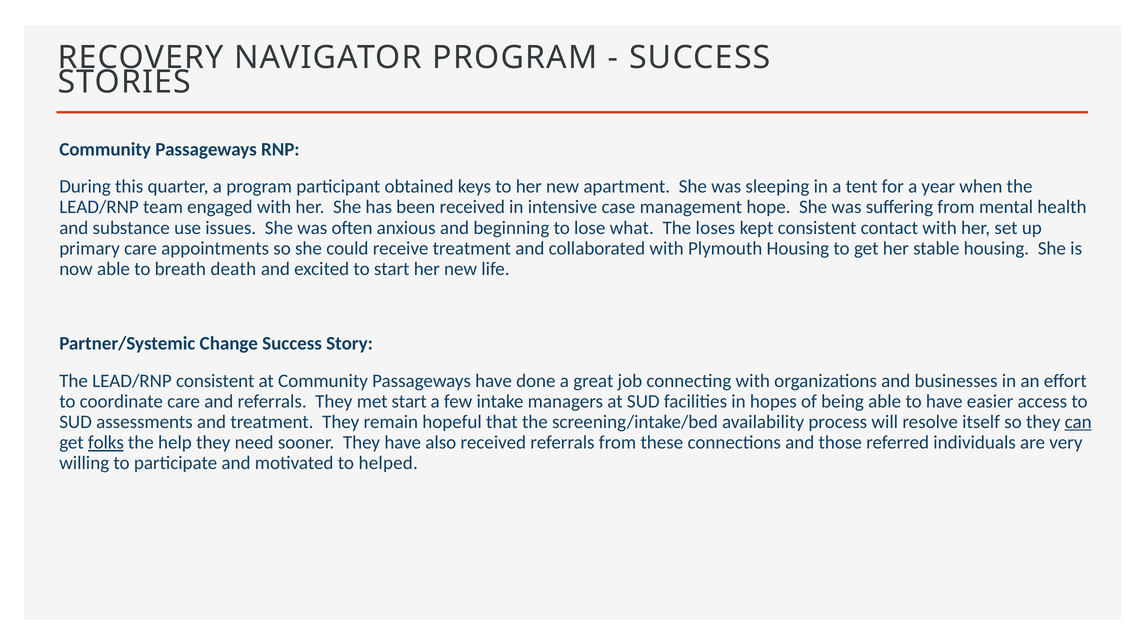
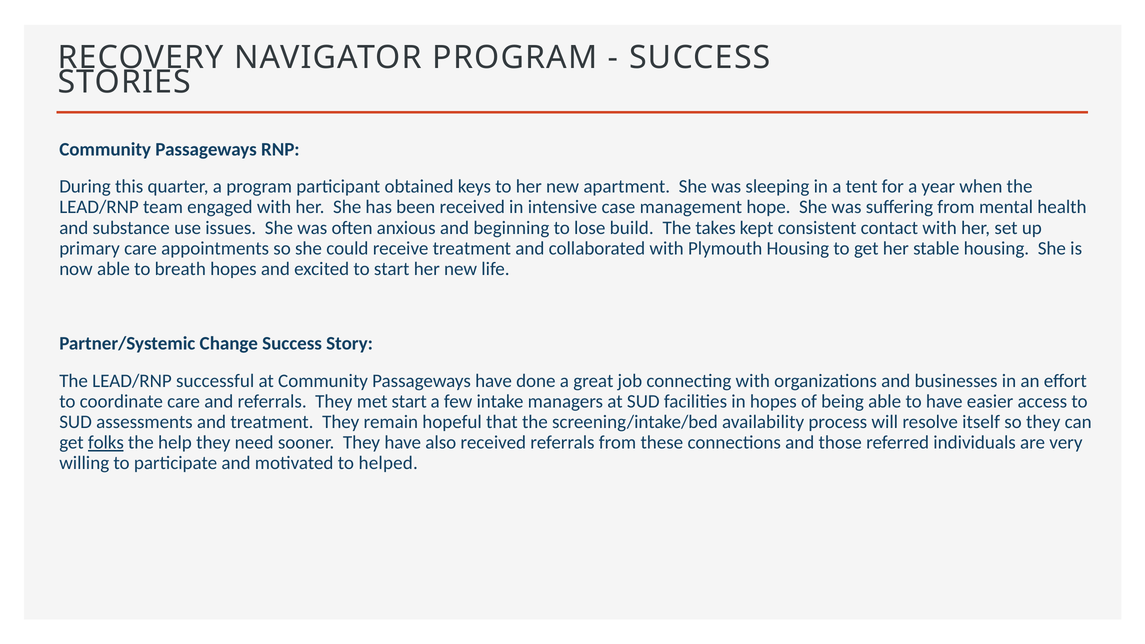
what: what -> build
loses: loses -> takes
breath death: death -> hopes
LEAD/RNP consistent: consistent -> successful
can underline: present -> none
